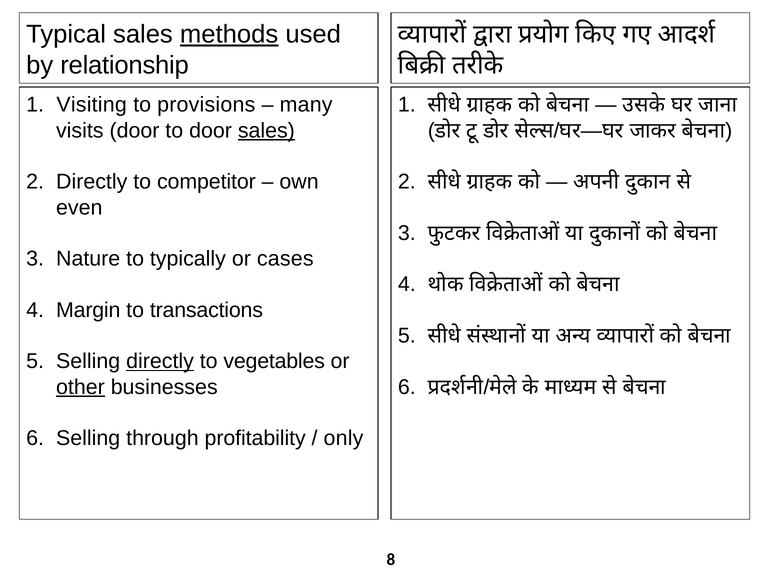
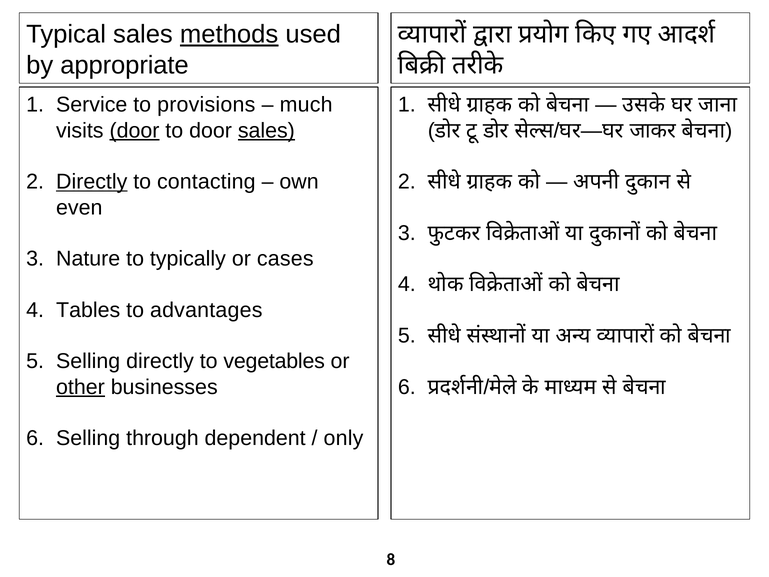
relationship: relationship -> appropriate
Visiting: Visiting -> Service
many: many -> much
door at (134, 130) underline: none -> present
Directly at (92, 182) underline: none -> present
competitor: competitor -> contacting
Margin: Margin -> Tables
transactions: transactions -> advantages
directly at (160, 361) underline: present -> none
profitability: profitability -> dependent
